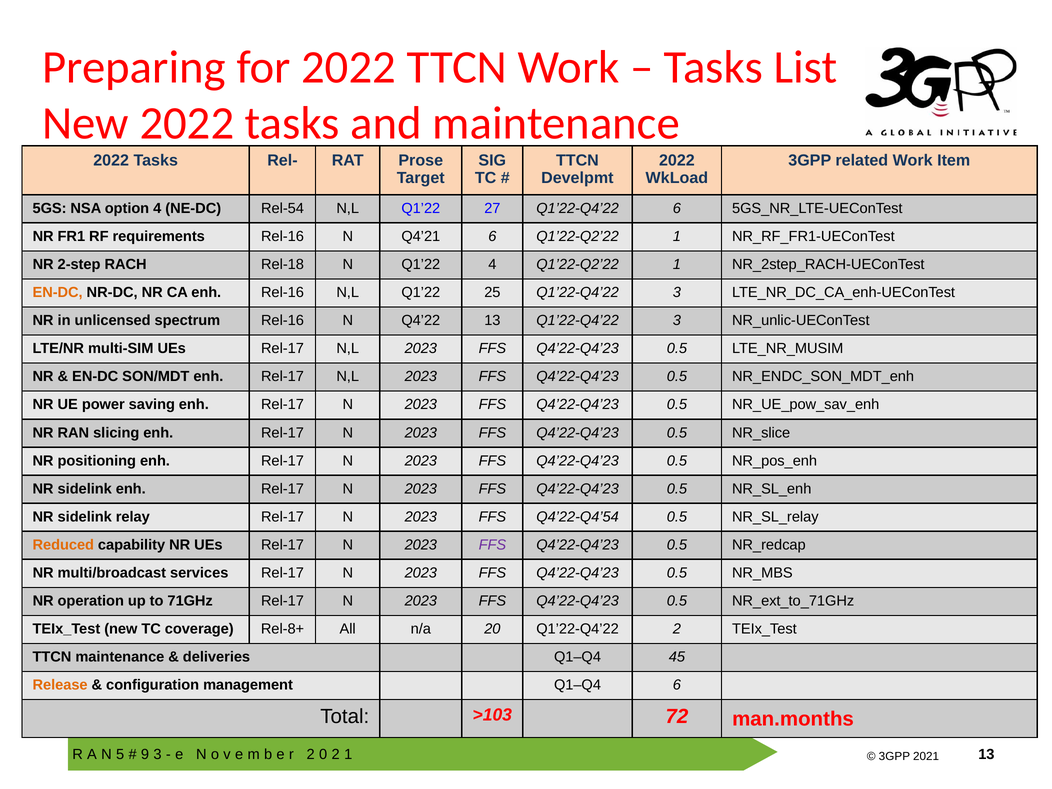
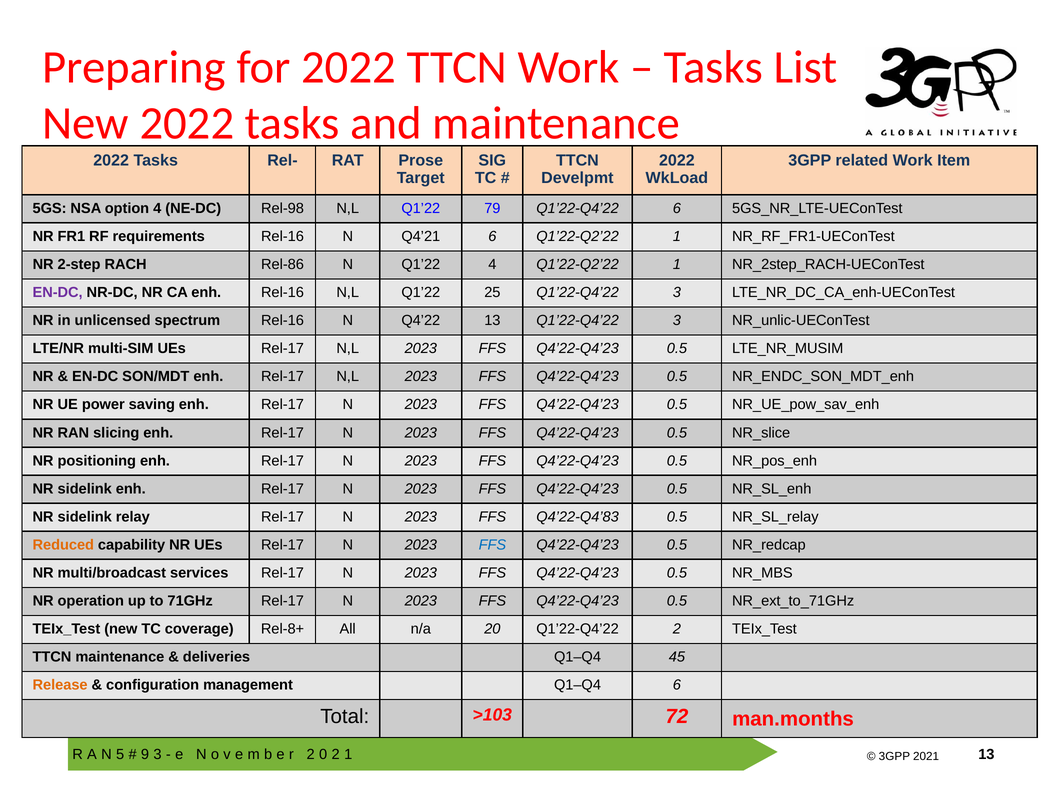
Rel-54: Rel-54 -> Rel-98
27: 27 -> 79
Rel-18: Rel-18 -> Rel-86
EN-DC at (58, 293) colour: orange -> purple
Q4’22-Q4’54: Q4’22-Q4’54 -> Q4’22-Q4’83
FFS at (492, 545) colour: purple -> blue
